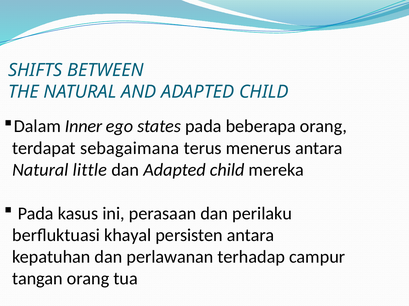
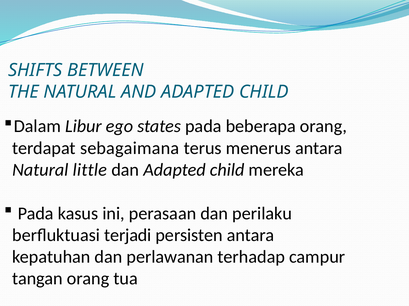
Inner: Inner -> Libur
khayal: khayal -> terjadi
